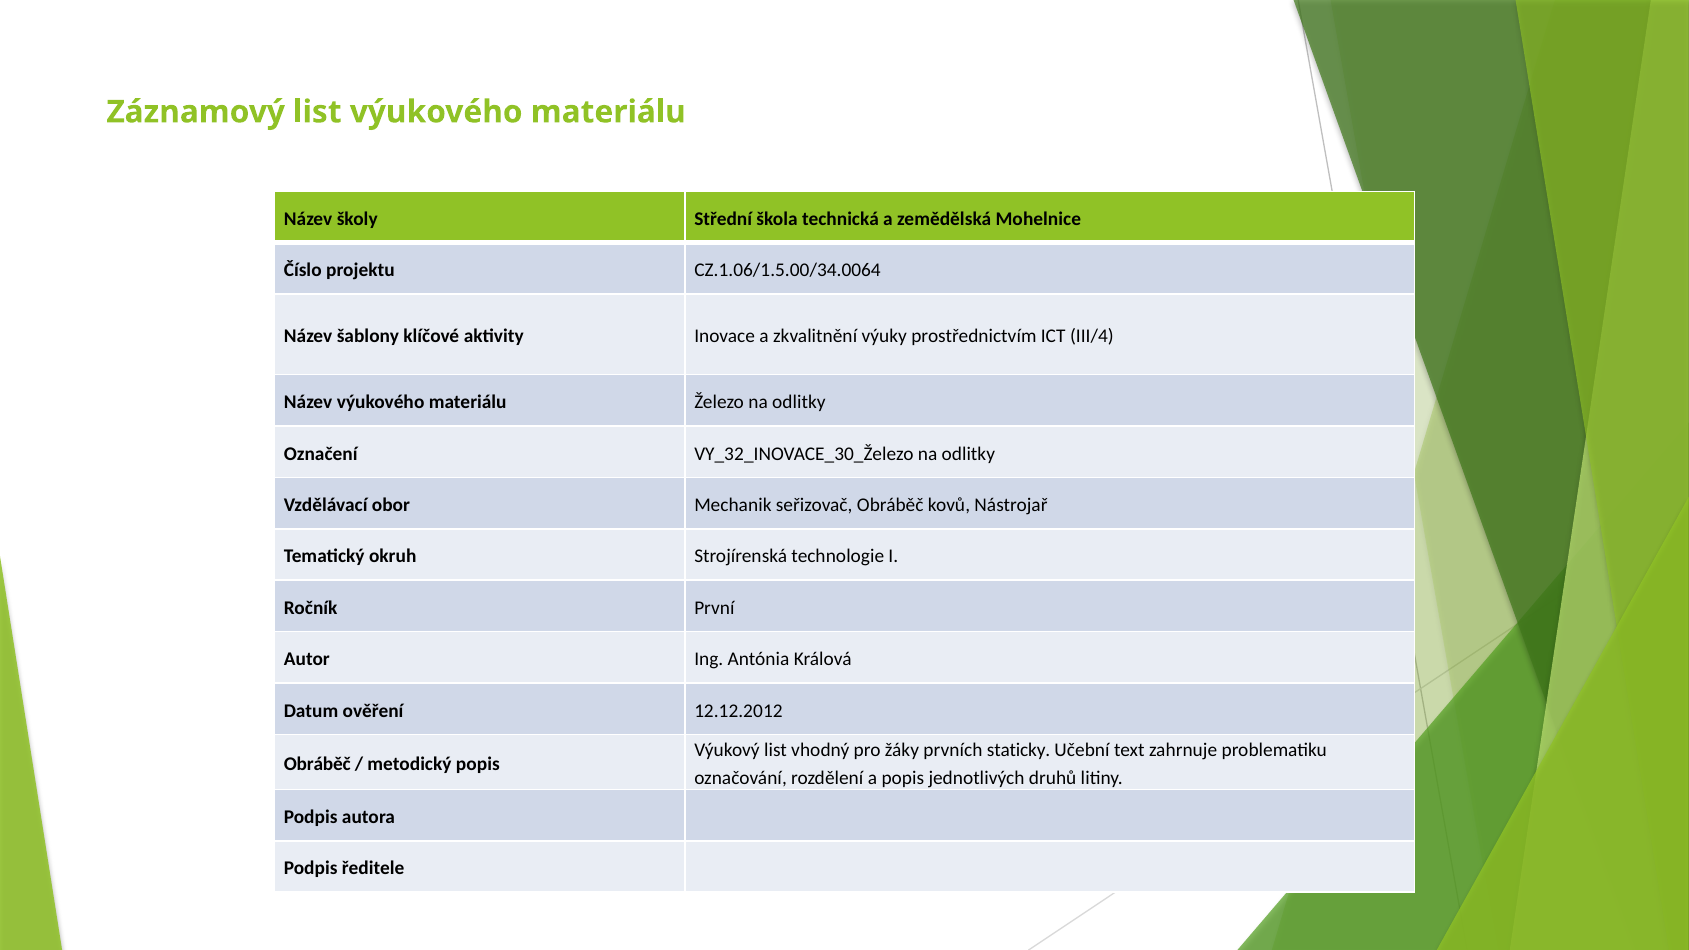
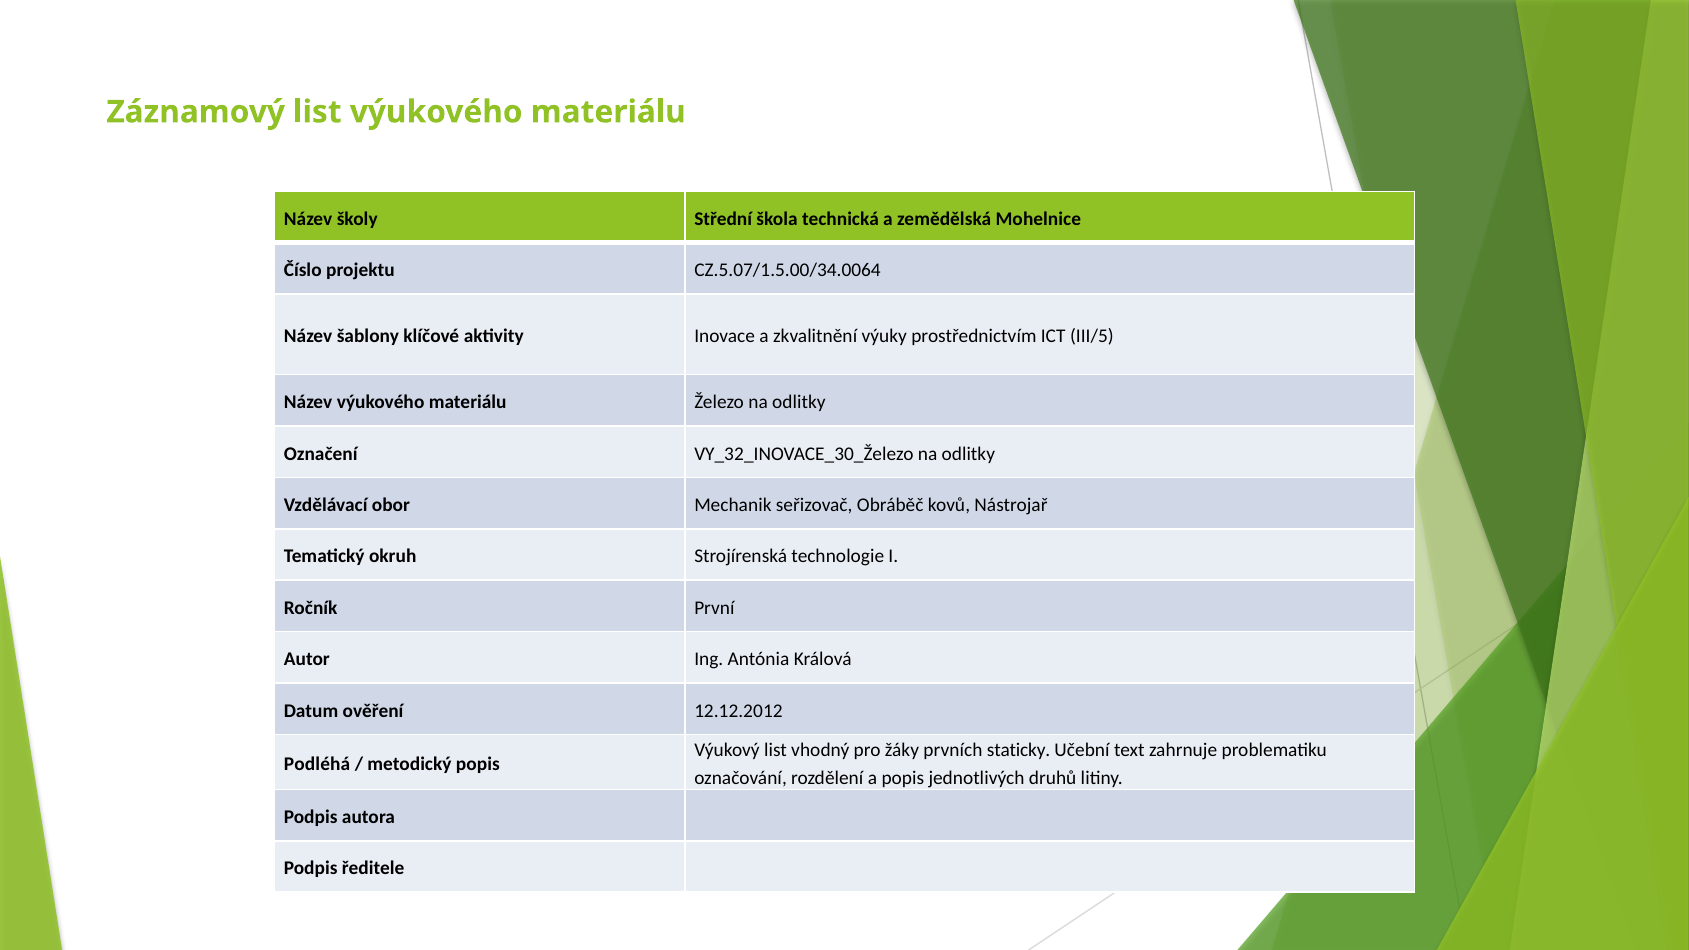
CZ.1.06/1.5.00/34.0064: CZ.1.06/1.5.00/34.0064 -> CZ.5.07/1.5.00/34.0064
III/4: III/4 -> III/5
Obráběč at (317, 764): Obráběč -> Podléhá
